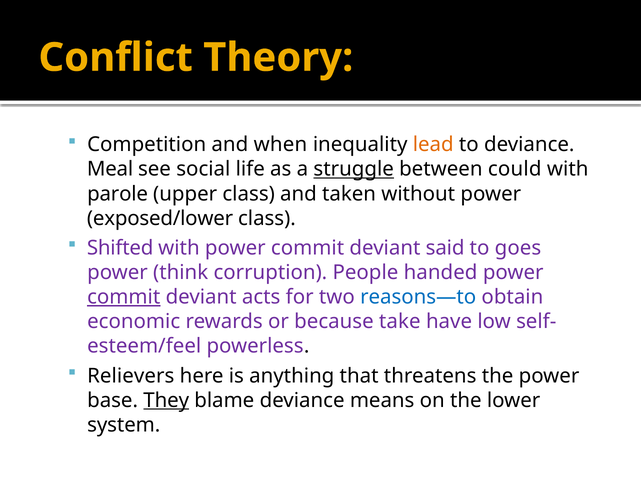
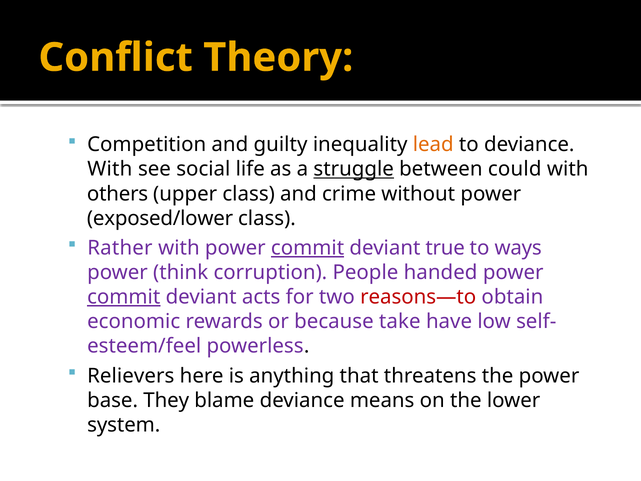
when: when -> guilty
Meal at (110, 169): Meal -> With
parole: parole -> others
taken: taken -> crime
Shifted: Shifted -> Rather
commit at (308, 248) underline: none -> present
said: said -> true
goes: goes -> ways
reasons—to colour: blue -> red
They underline: present -> none
